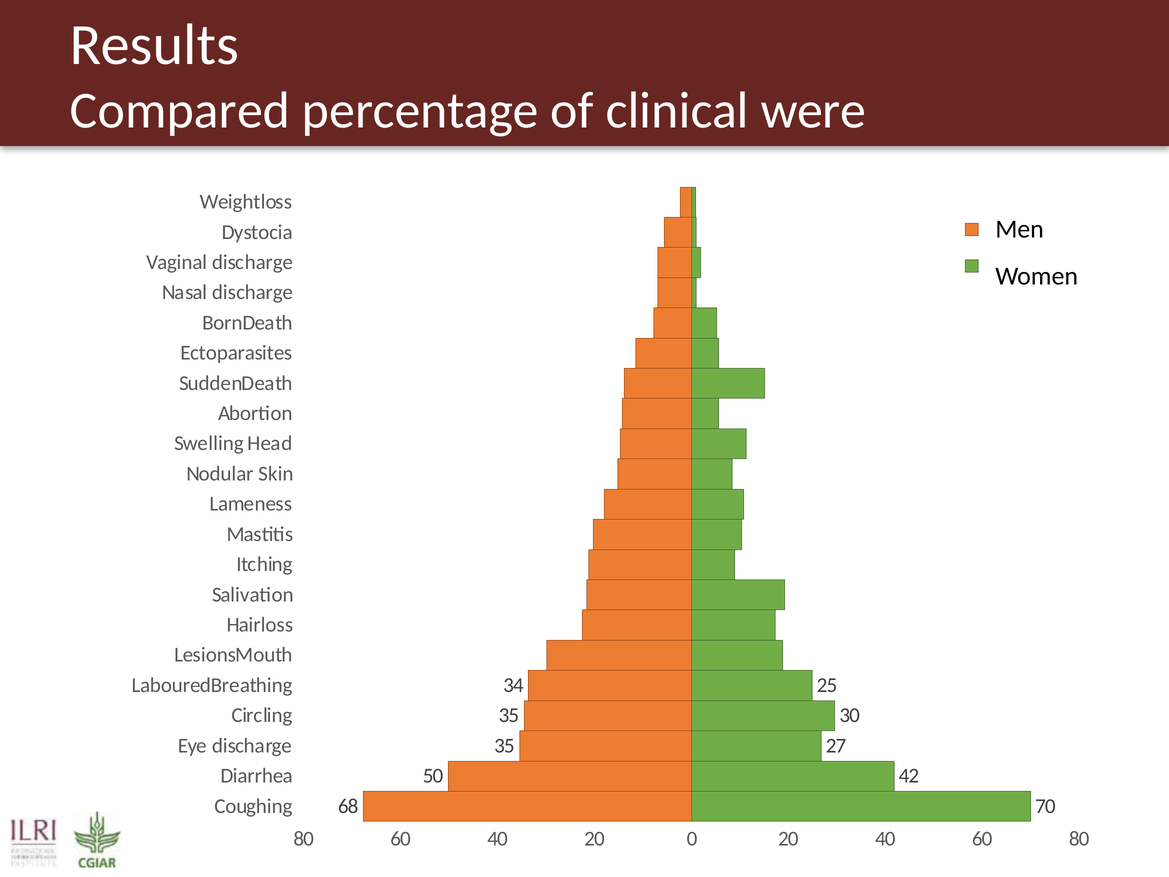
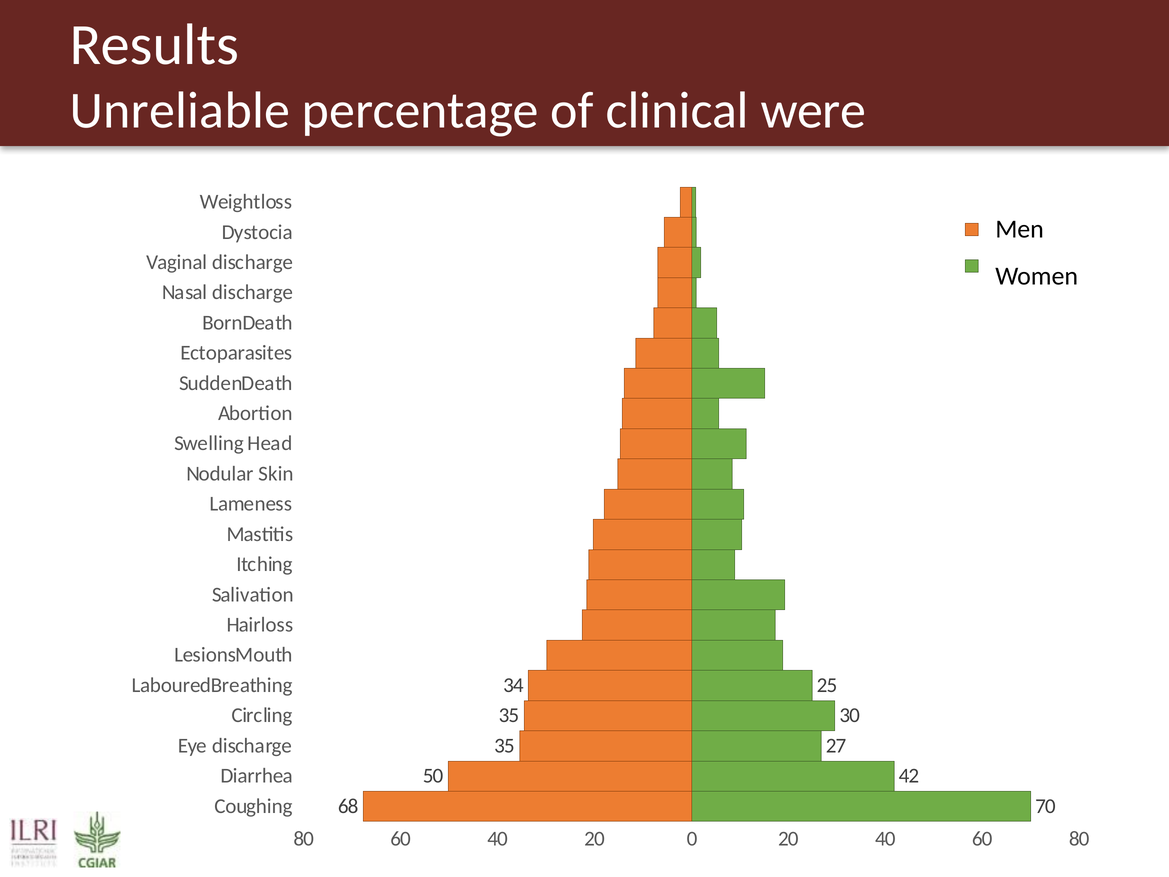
Compared: Compared -> Unreliable
